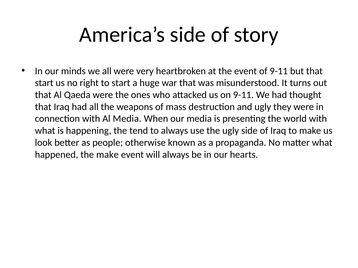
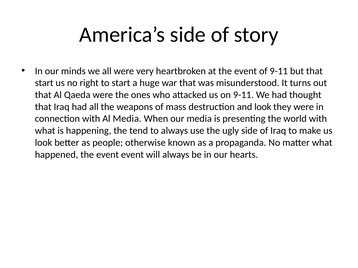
and ugly: ugly -> look
happened the make: make -> event
